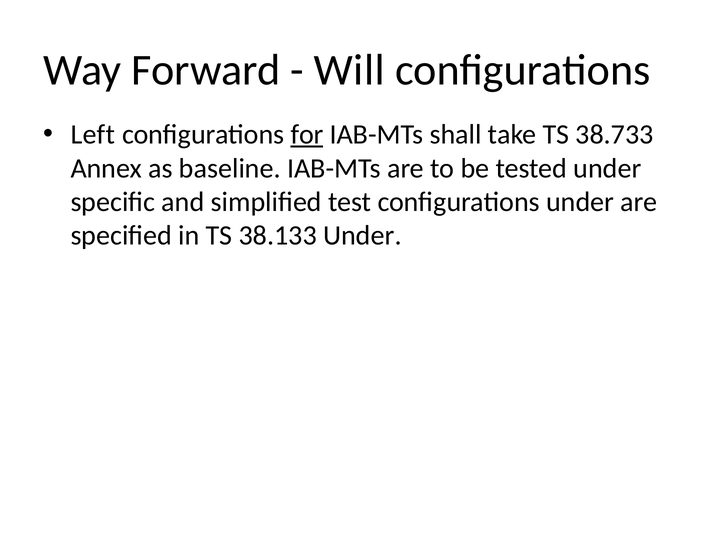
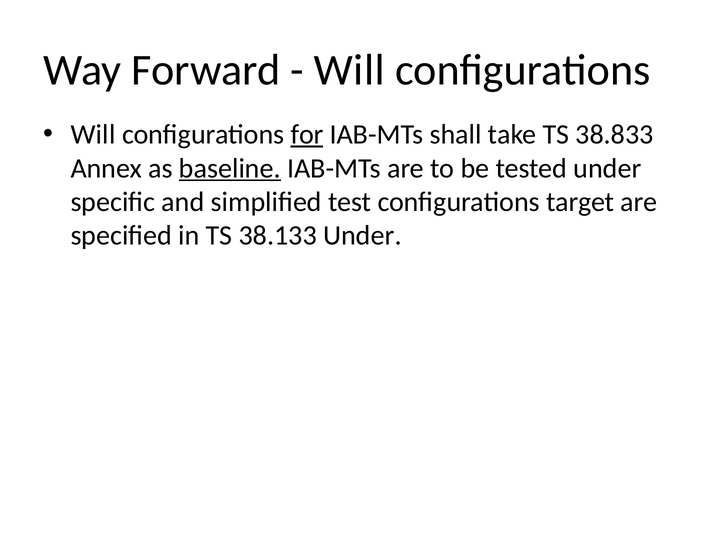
Left at (93, 135): Left -> Will
38.733: 38.733 -> 38.833
baseline underline: none -> present
configurations under: under -> target
